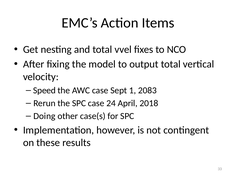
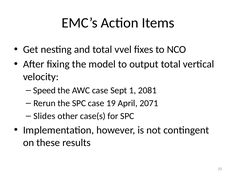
2083: 2083 -> 2081
24: 24 -> 19
2018: 2018 -> 2071
Doing: Doing -> Slides
